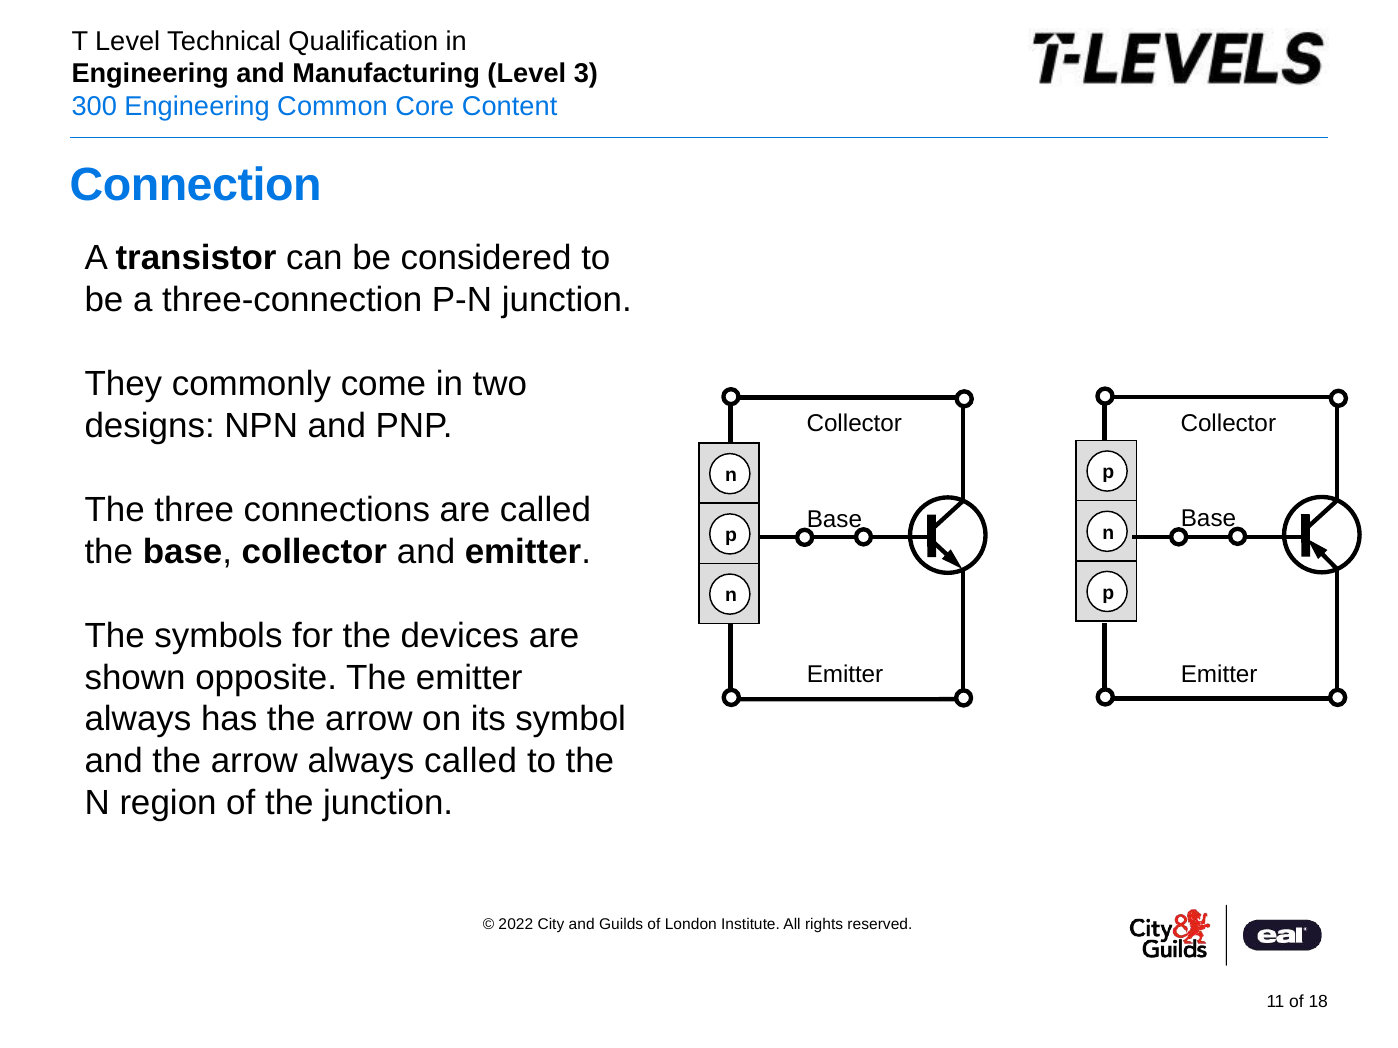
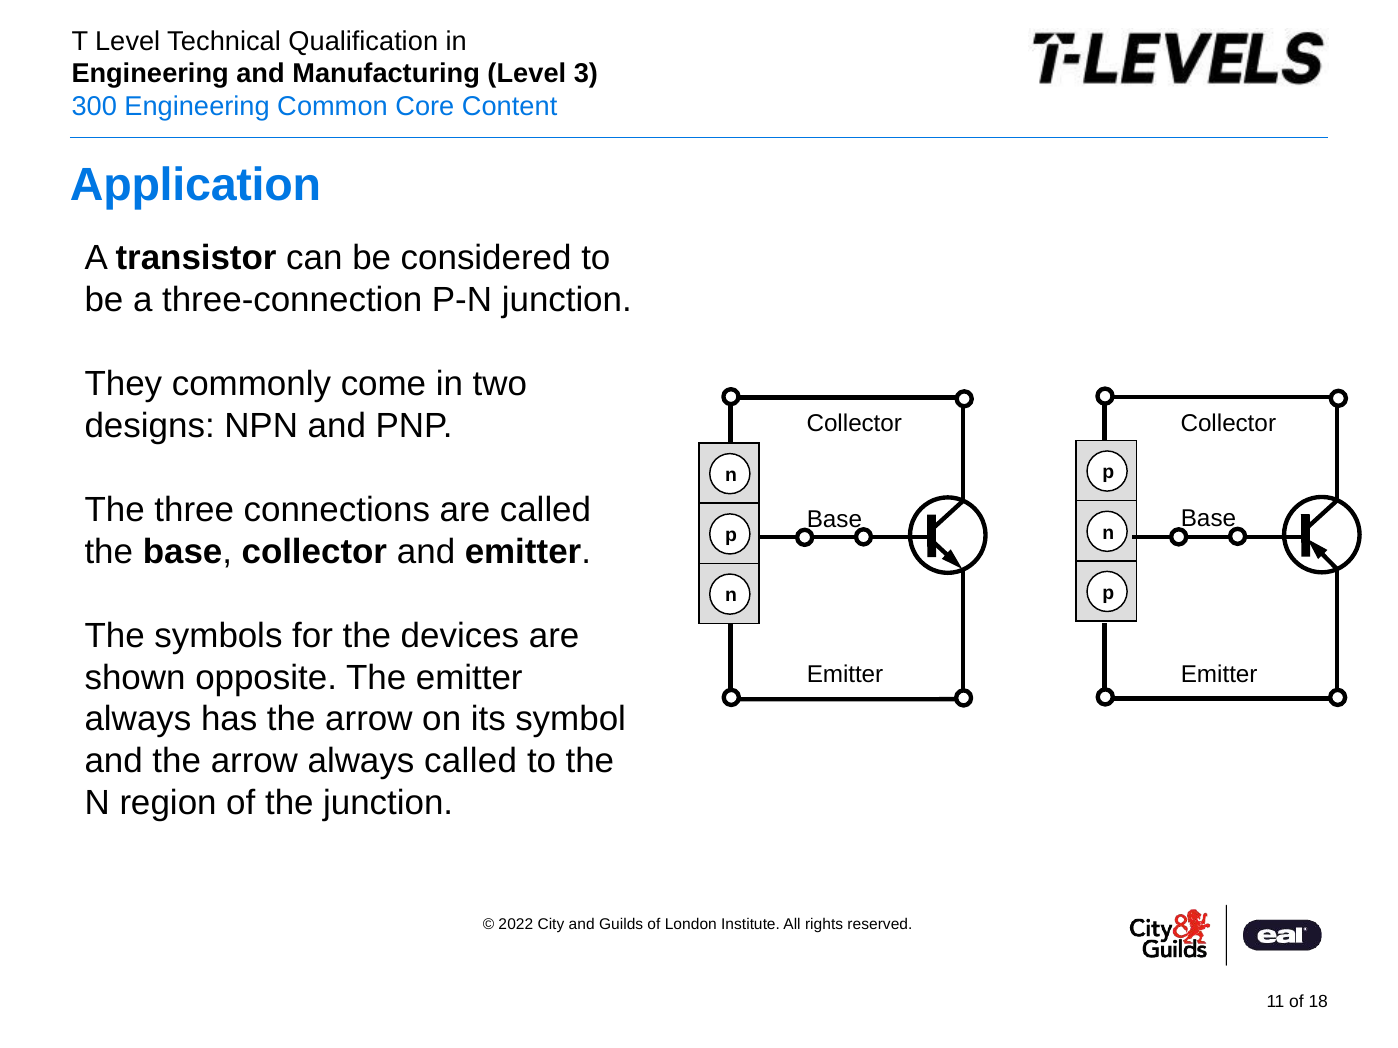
Connection: Connection -> Application
